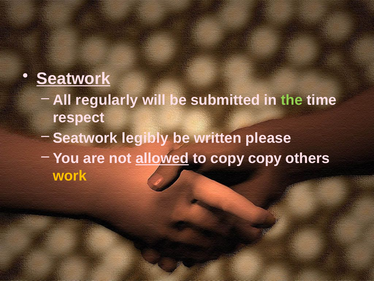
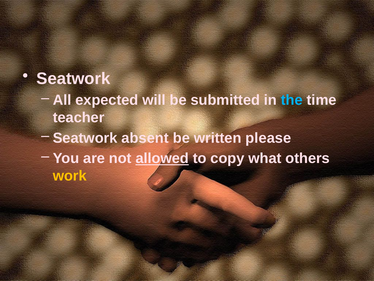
Seatwork at (73, 78) underline: present -> none
regularly: regularly -> expected
the colour: light green -> light blue
respect: respect -> teacher
legibly: legibly -> absent
copy copy: copy -> what
